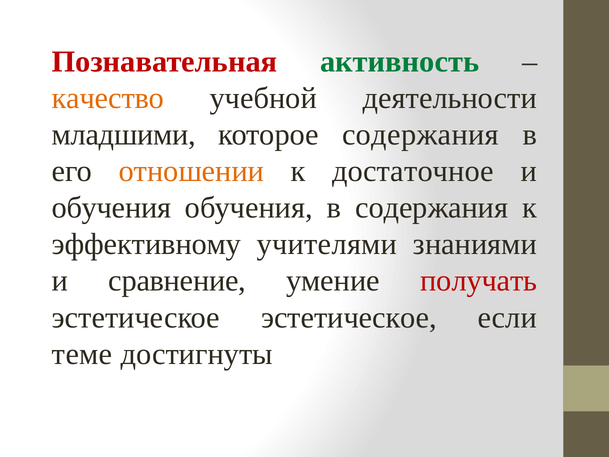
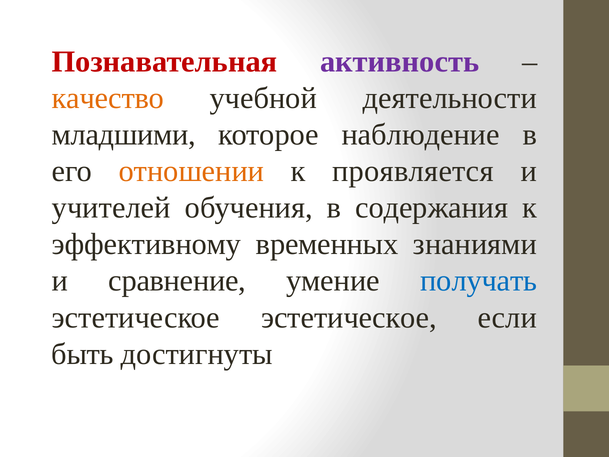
активность colour: green -> purple
которое содержания: содержания -> наблюдение
достаточное: достаточное -> проявляется
обучения at (111, 208): обучения -> учителей
учителями: учителями -> временных
получать colour: red -> blue
теме: теме -> быть
